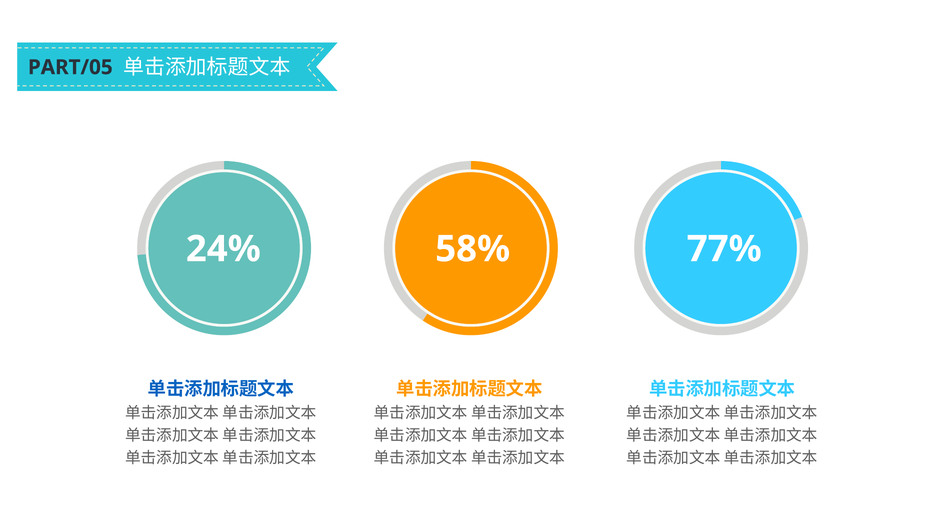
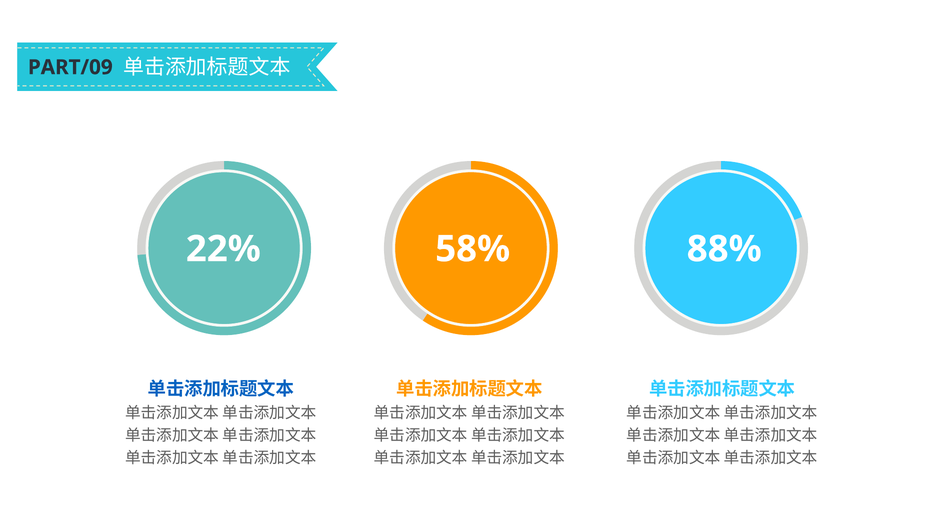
PART/05: PART/05 -> PART/09
24%: 24% -> 22%
77%: 77% -> 88%
